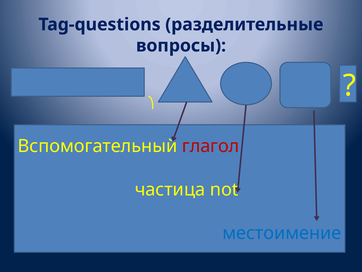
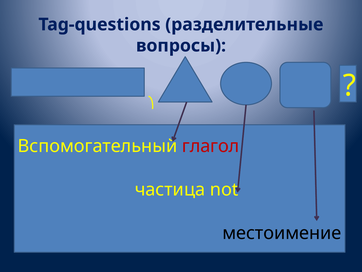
местоимение colour: blue -> black
